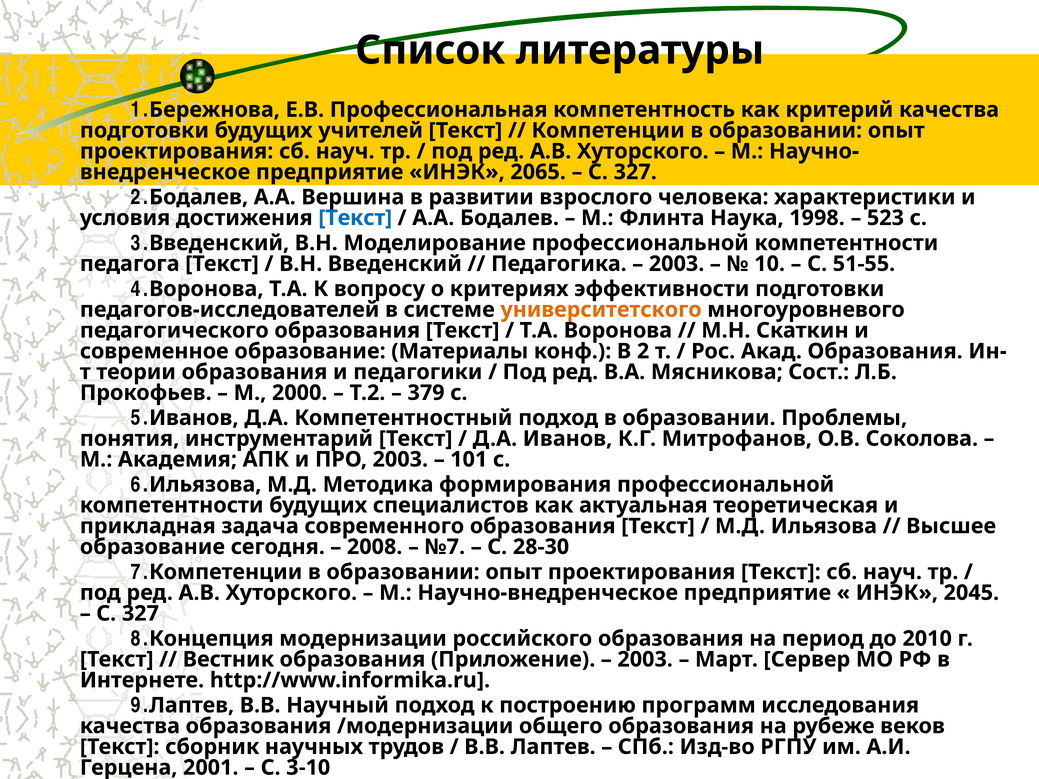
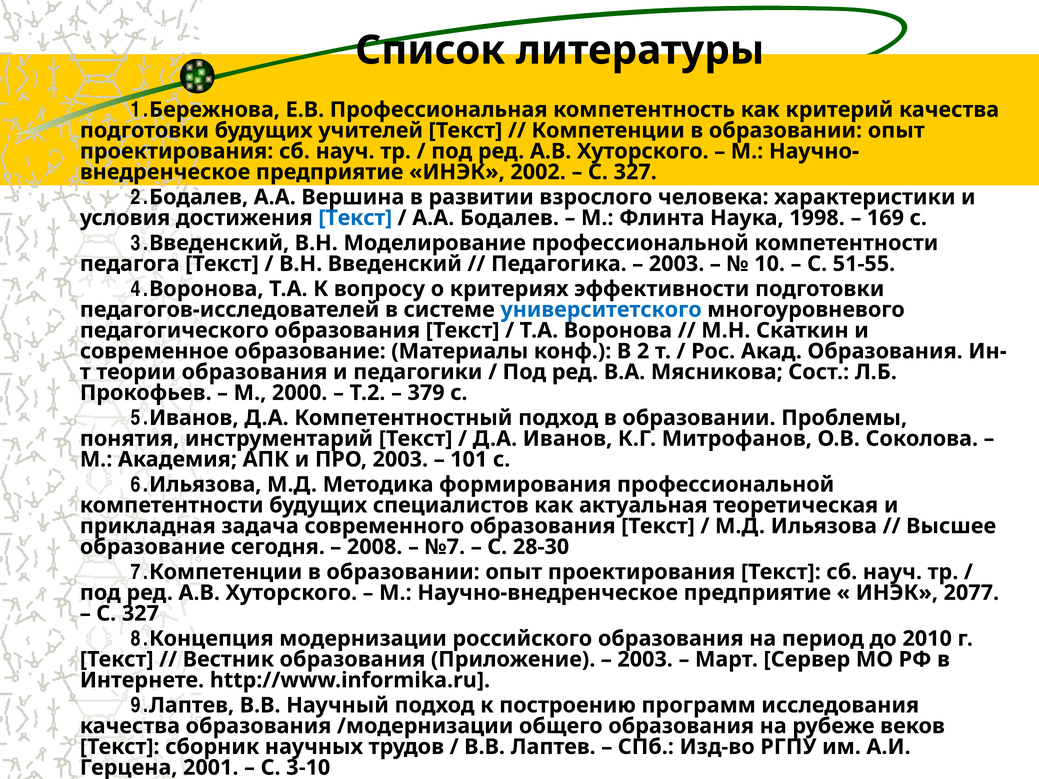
ИНЭК 2065: 2065 -> 2002
523: 523 -> 169
университетского colour: orange -> blue
2045: 2045 -> 2077
